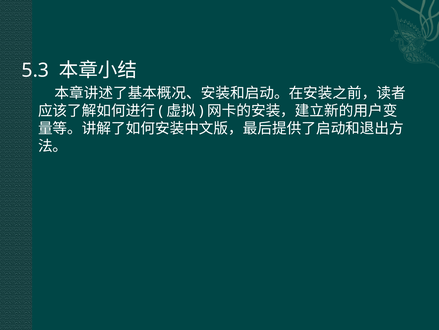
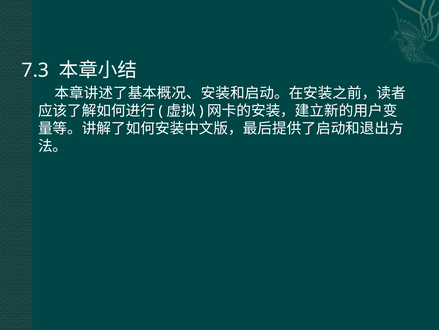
5.3: 5.3 -> 7.3
